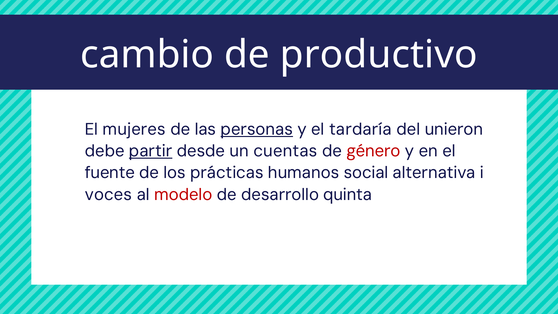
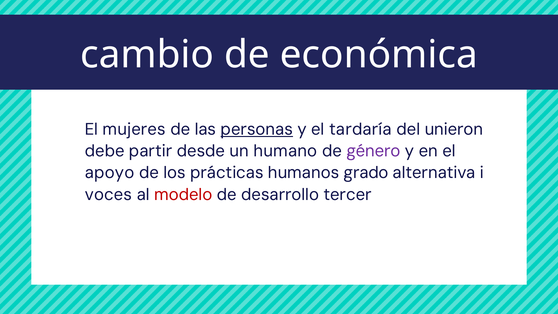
productivo: productivo -> económica
partir underline: present -> none
cuentas: cuentas -> humano
género colour: red -> purple
fuente: fuente -> apoyo
social: social -> grado
quinta: quinta -> tercer
